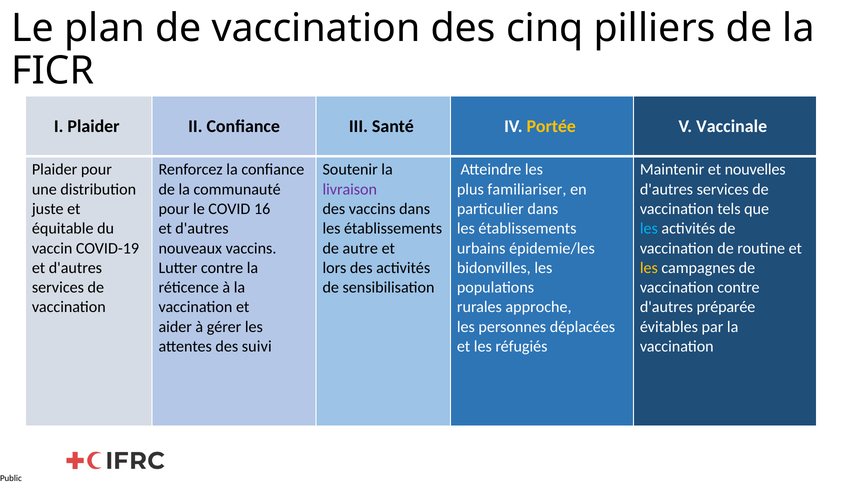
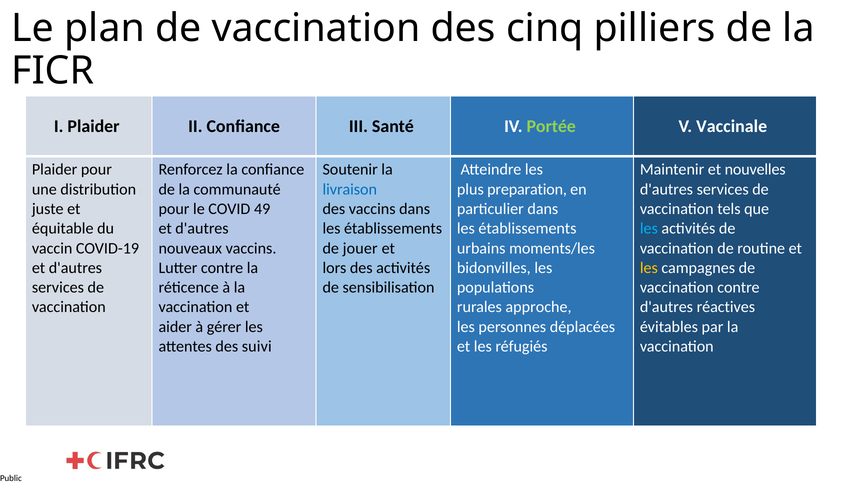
Portée colour: yellow -> light green
livraison colour: purple -> blue
familiariser: familiariser -> preparation
16: 16 -> 49
autre: autre -> jouer
épidemie/les: épidemie/les -> moments/les
préparée: préparée -> réactives
